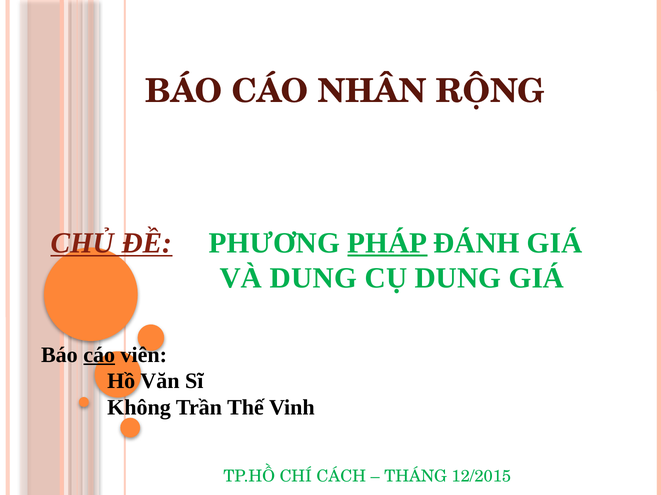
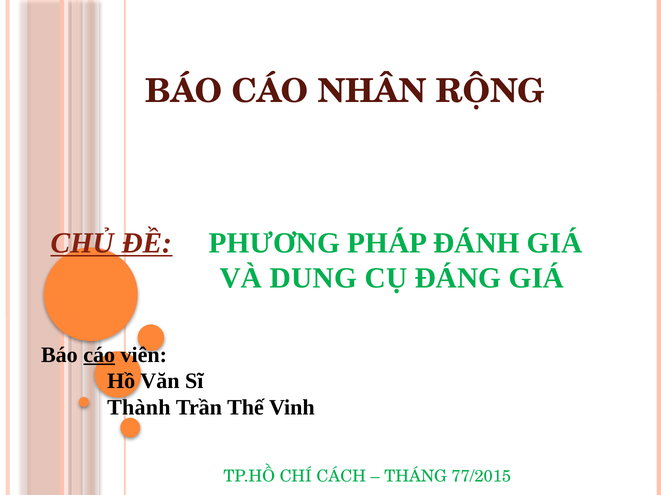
PHÁP underline: present -> none
CỤ DUNG: DUNG -> ĐÁNG
Không: Không -> Thành
12/2015: 12/2015 -> 77/2015
